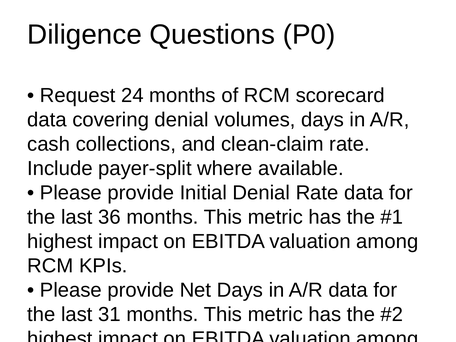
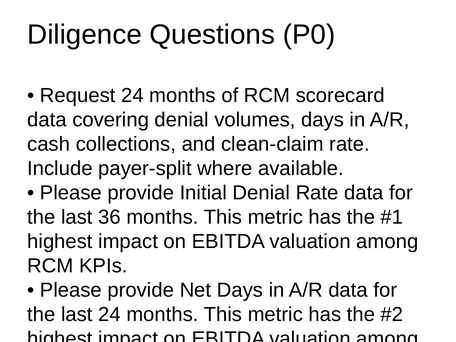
last 31: 31 -> 24
